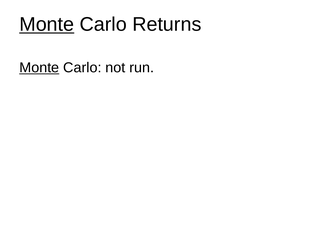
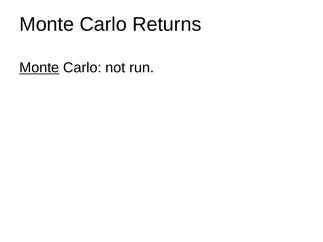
Monte at (47, 25) underline: present -> none
